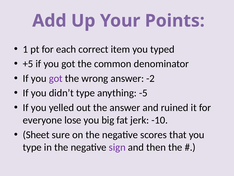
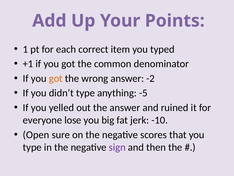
+5: +5 -> +1
got at (56, 78) colour: purple -> orange
Sheet: Sheet -> Open
